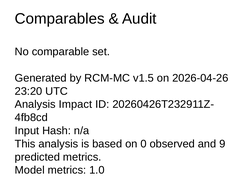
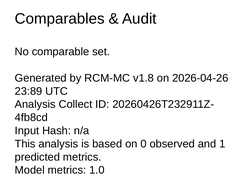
v1.5: v1.5 -> v1.8
23:20: 23:20 -> 23:89
Impact: Impact -> Collect
9: 9 -> 1
